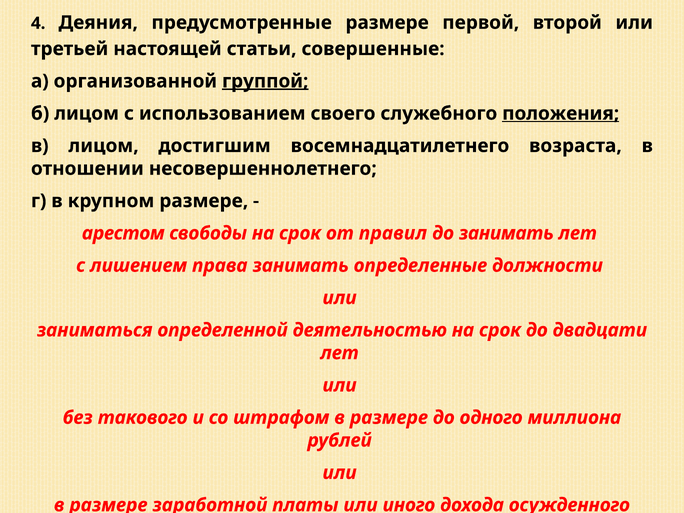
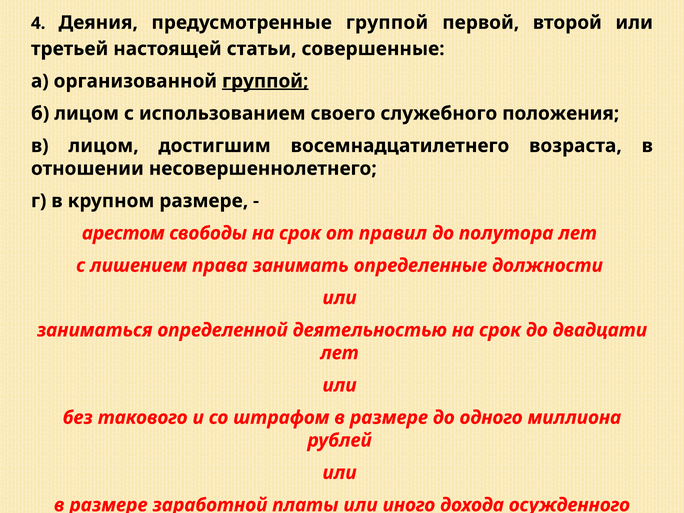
предусмотренные размере: размере -> группой
положения underline: present -> none
до занимать: занимать -> полутора
